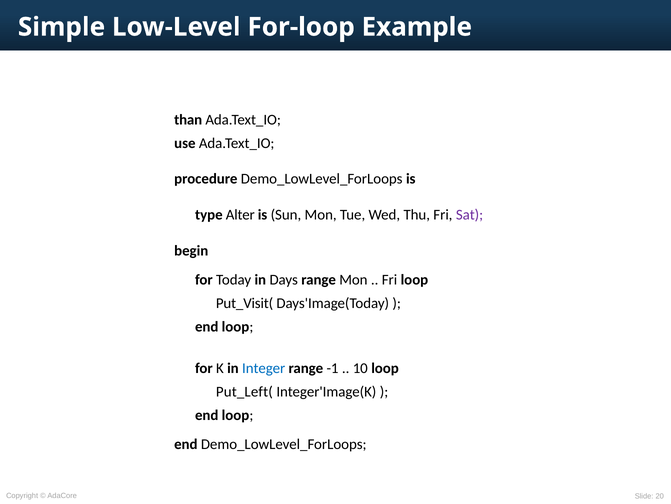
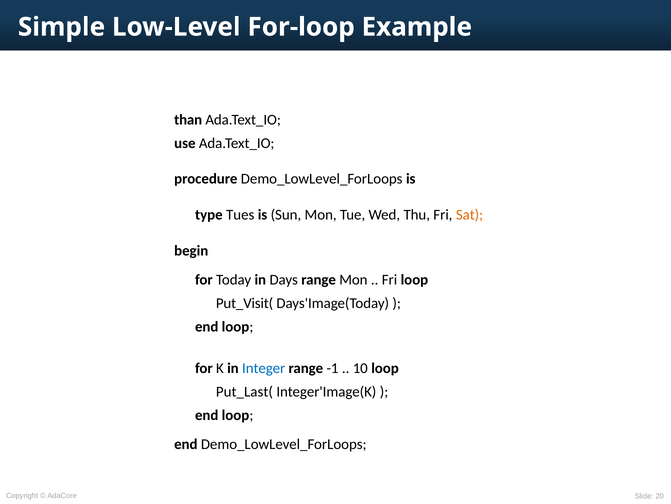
Alter: Alter -> Tues
Sat colour: purple -> orange
Put_Left(: Put_Left( -> Put_Last(
